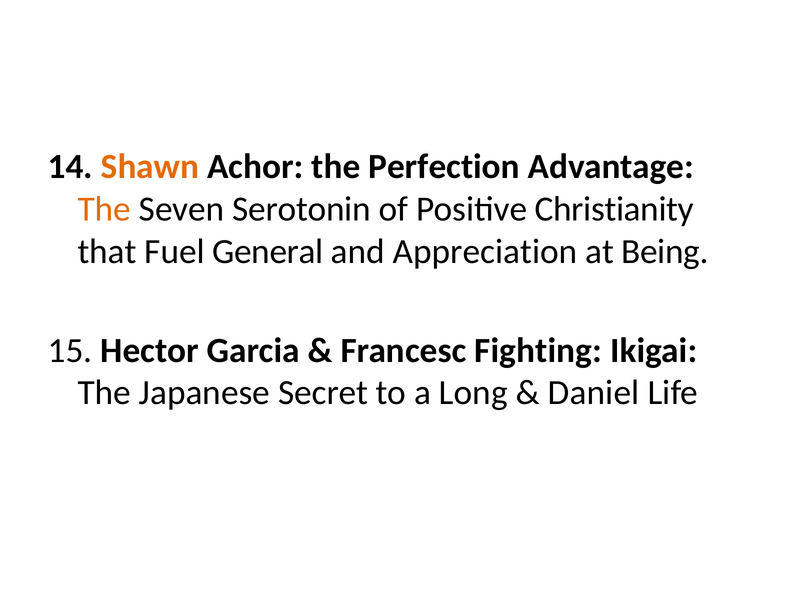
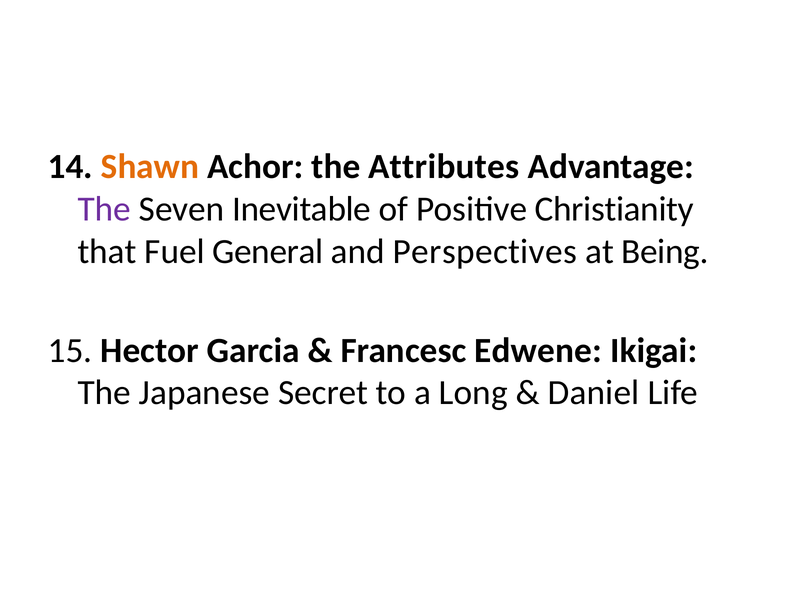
Perfection: Perfection -> Attributes
The at (104, 209) colour: orange -> purple
Serotonin: Serotonin -> Inevitable
Appreciation: Appreciation -> Perspectives
Fighting: Fighting -> Edwene
